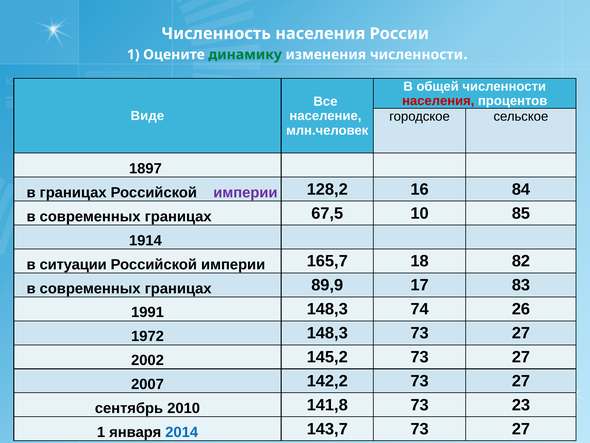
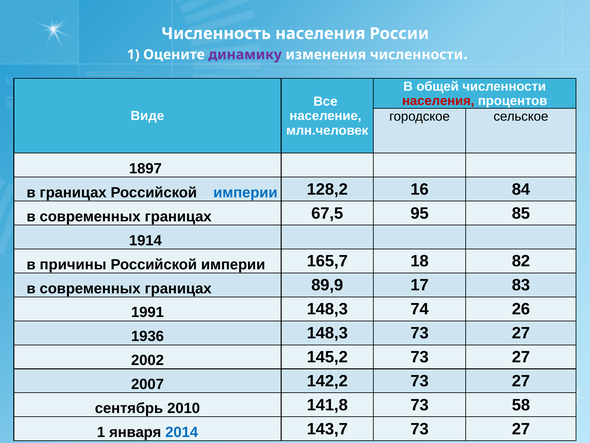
динамику colour: green -> purple
империи at (245, 192) colour: purple -> blue
10: 10 -> 95
ситуации: ситуации -> причины
1972: 1972 -> 1936
23: 23 -> 58
